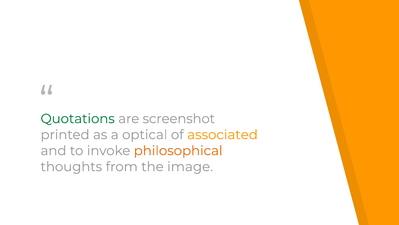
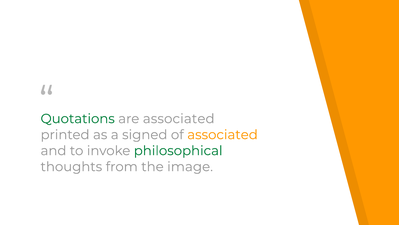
are screenshot: screenshot -> associated
optical: optical -> signed
philosophical colour: orange -> green
